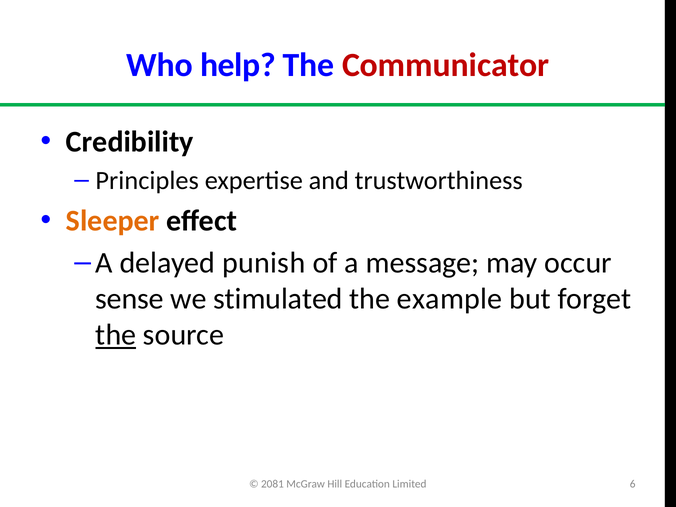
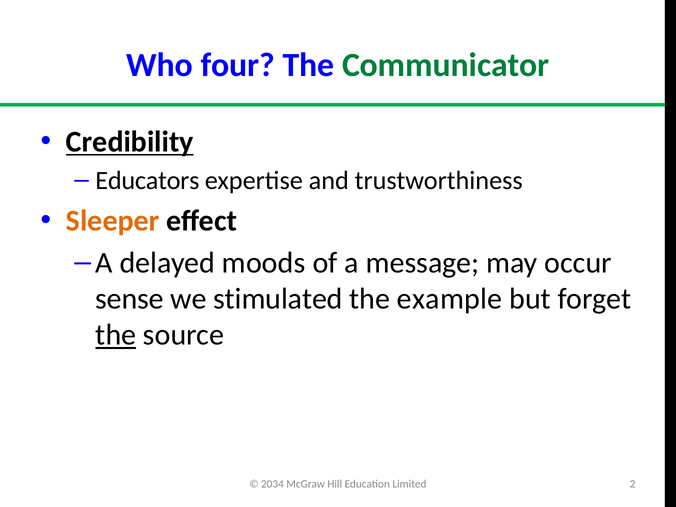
help: help -> four
Communicator colour: red -> green
Credibility underline: none -> present
Principles: Principles -> Educators
punish: punish -> moods
2081: 2081 -> 2034
6: 6 -> 2
